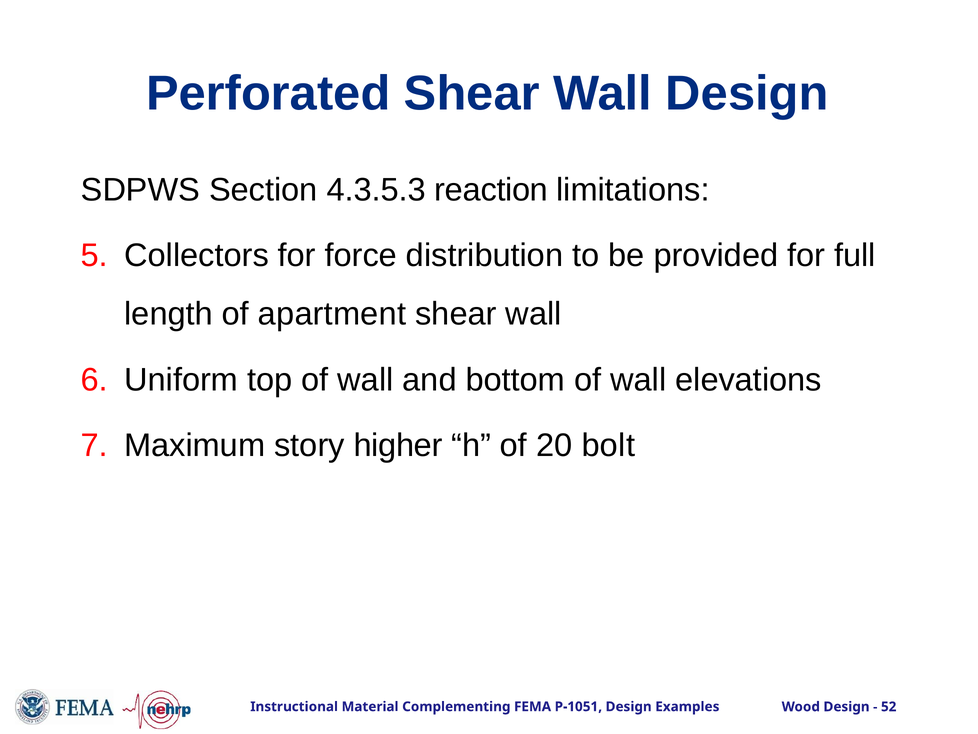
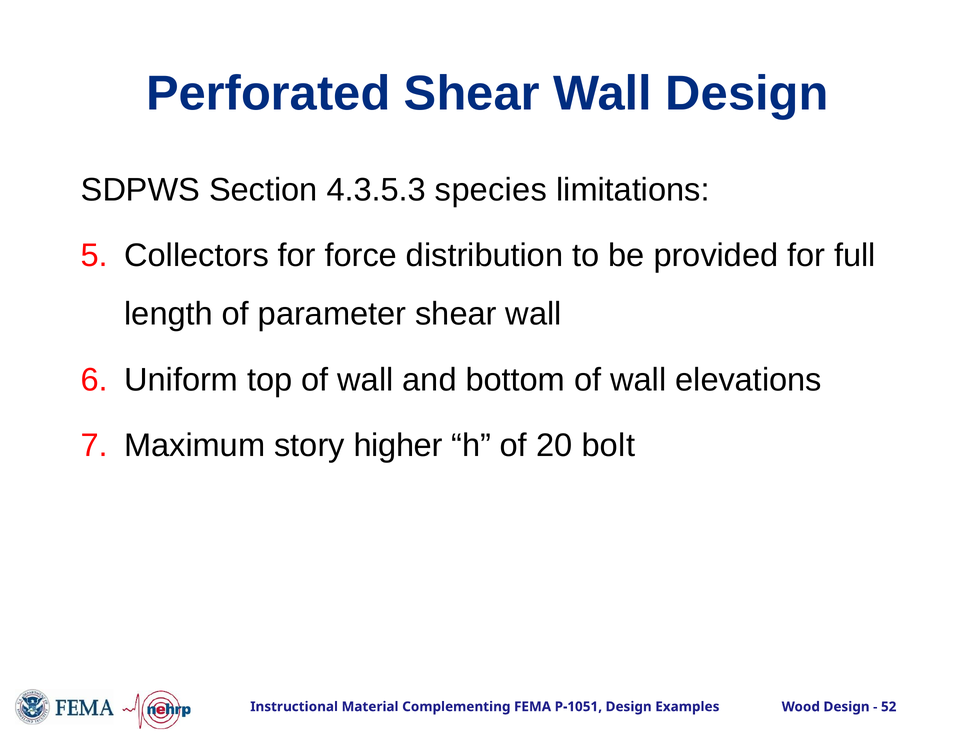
reaction: reaction -> species
apartment: apartment -> parameter
